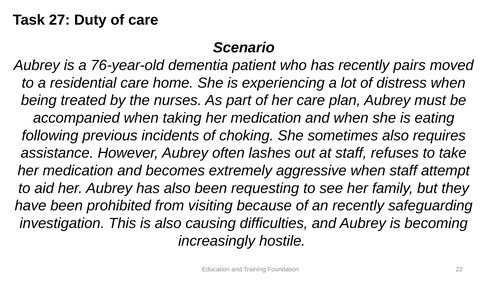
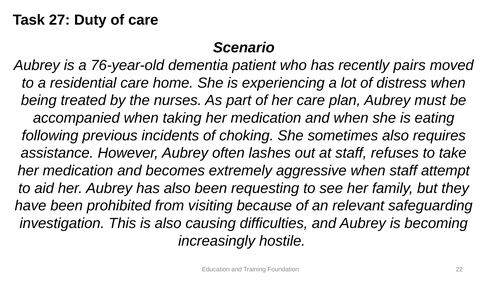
an recently: recently -> relevant
